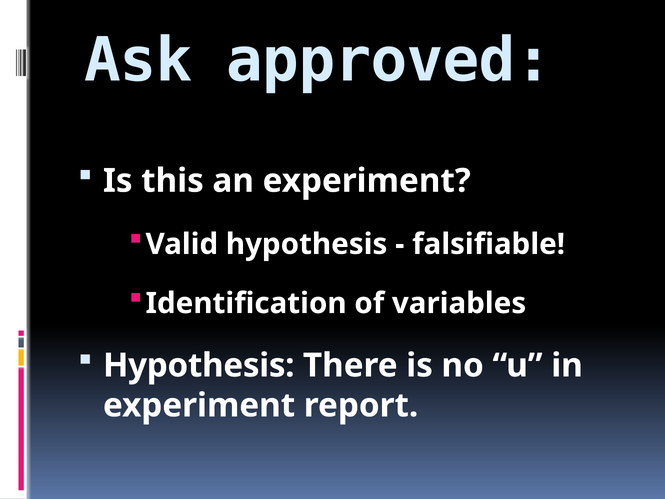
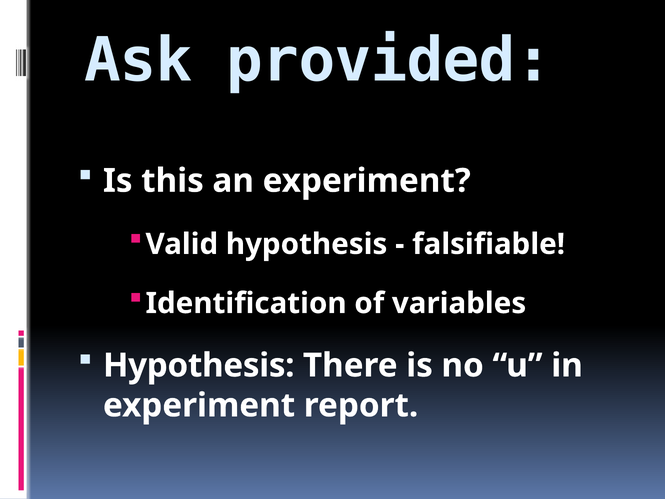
approved: approved -> provided
